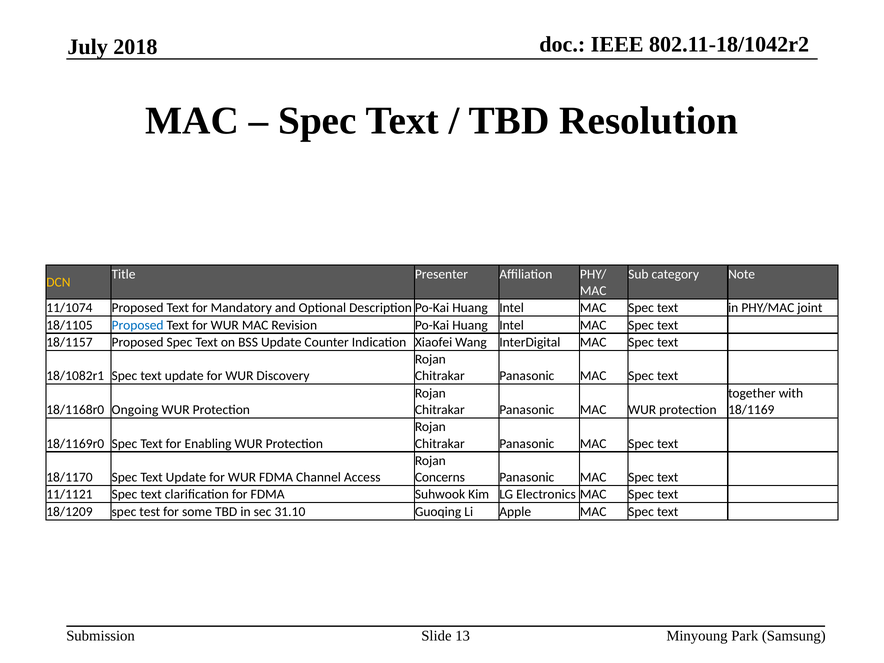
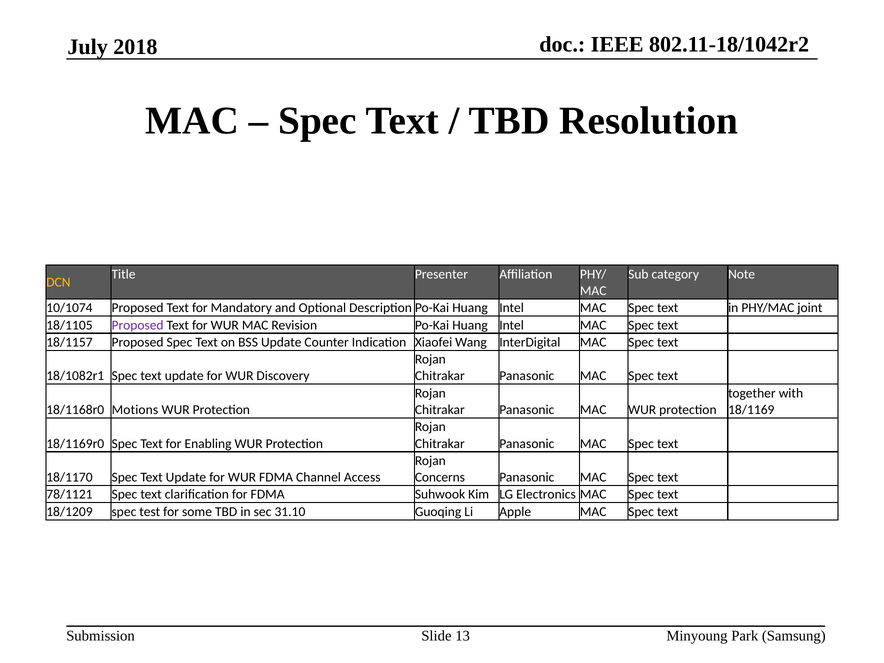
11/1074: 11/1074 -> 10/1074
Proposed at (138, 325) colour: blue -> purple
Ongoing: Ongoing -> Motions
11/1121: 11/1121 -> 78/1121
